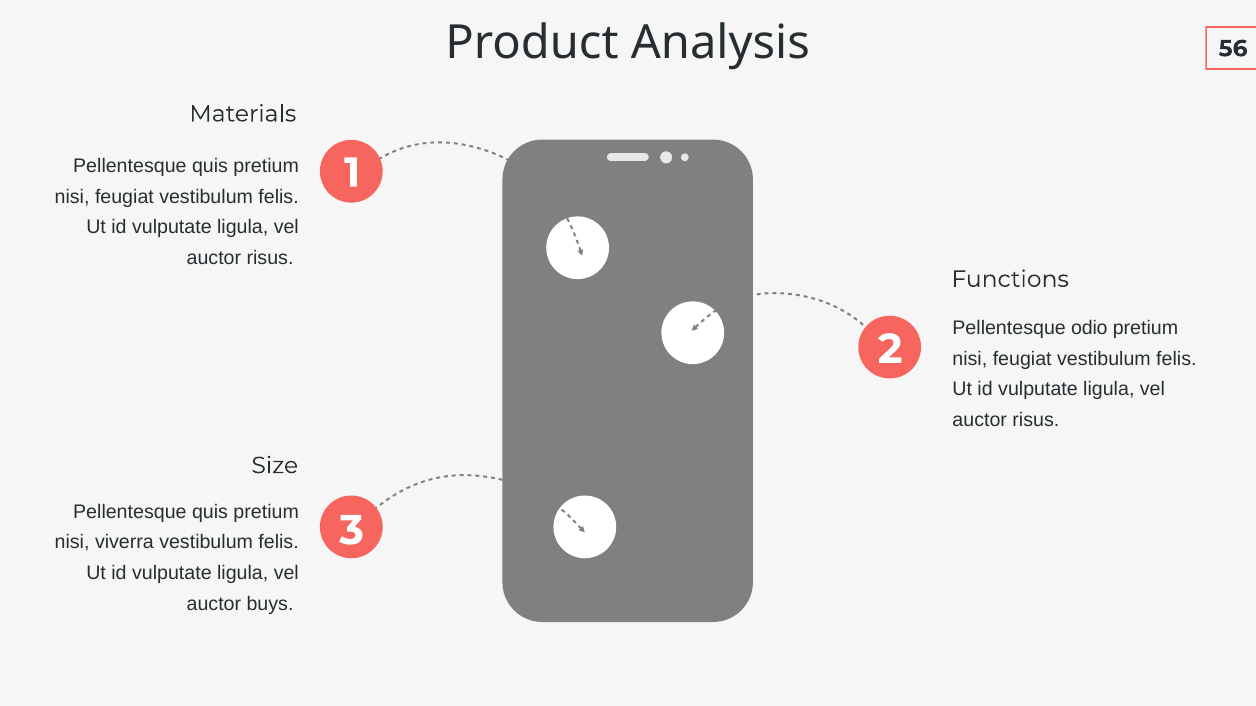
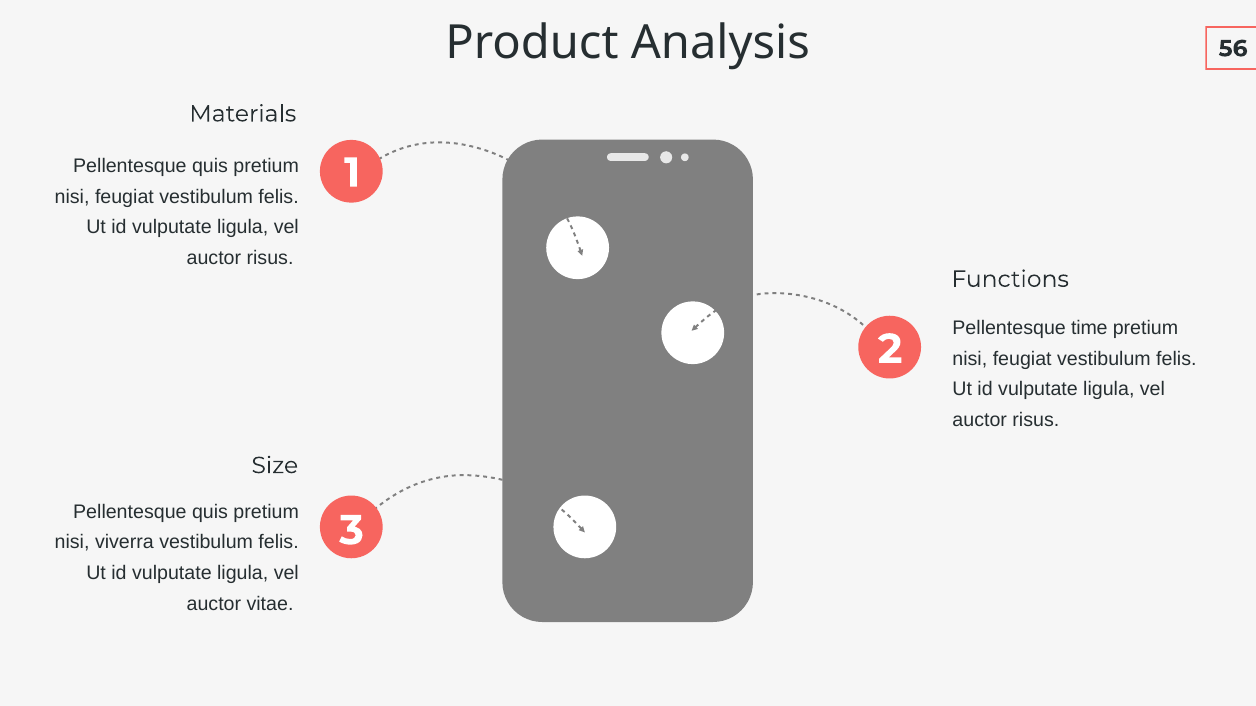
odio: odio -> time
buys: buys -> vitae
